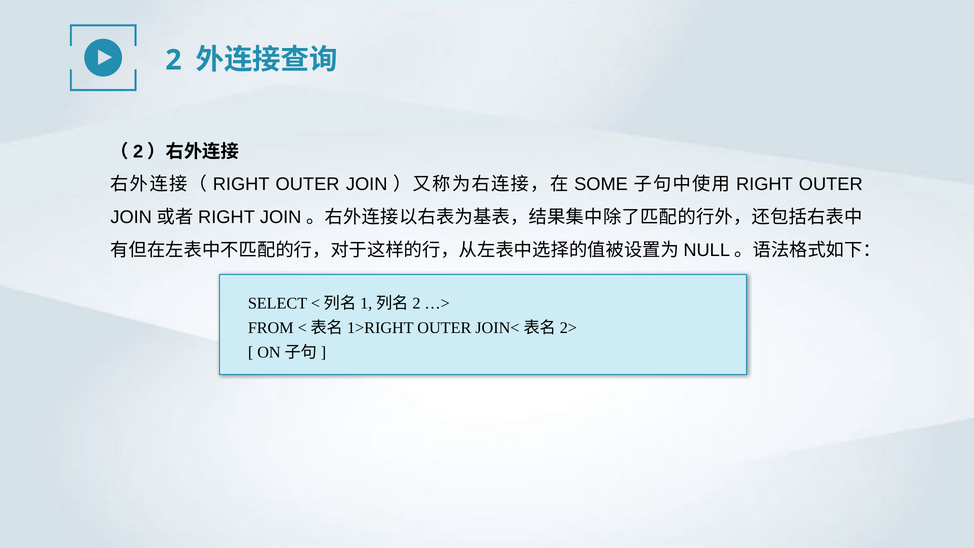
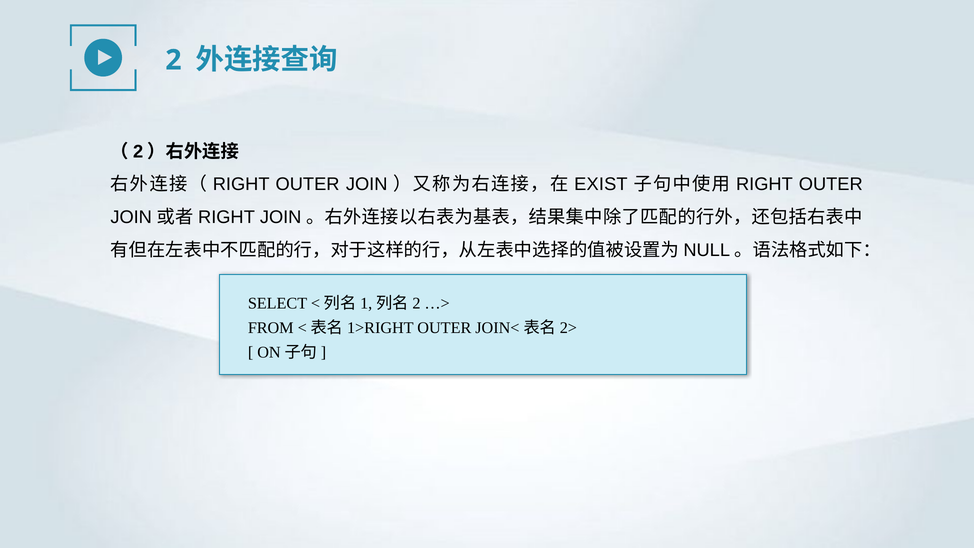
SOME: SOME -> EXIST
